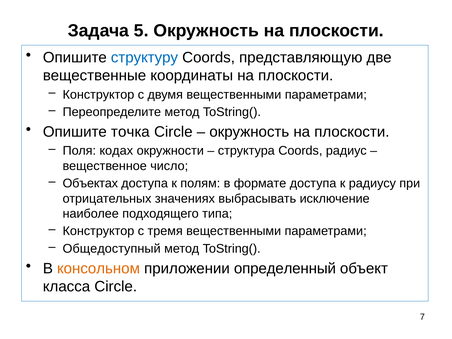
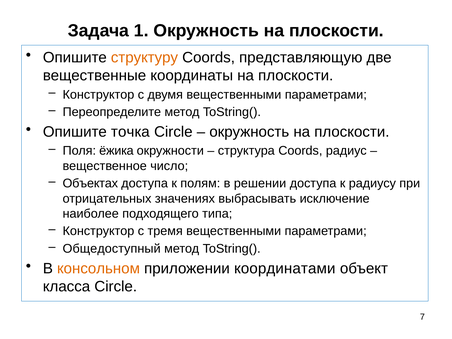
5: 5 -> 1
структуру colour: blue -> orange
кодах: кодах -> ёжика
формате: формате -> решении
определенный: определенный -> координатами
